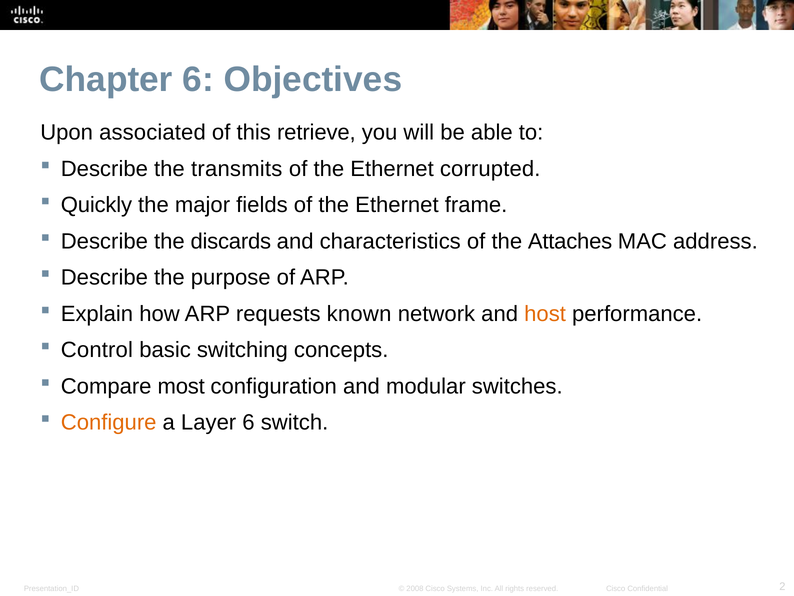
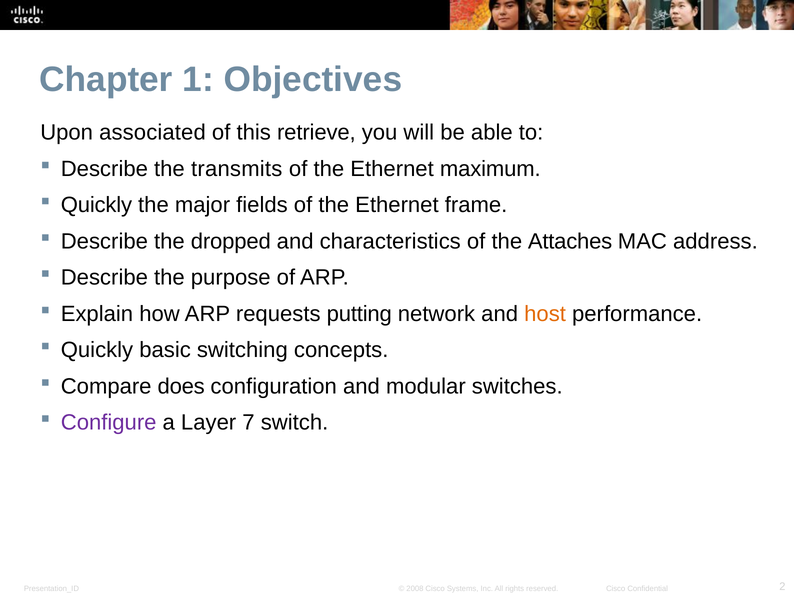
Chapter 6: 6 -> 1
corrupted: corrupted -> maximum
discards: discards -> dropped
known: known -> putting
Control at (97, 350): Control -> Quickly
most: most -> does
Configure colour: orange -> purple
Layer 6: 6 -> 7
